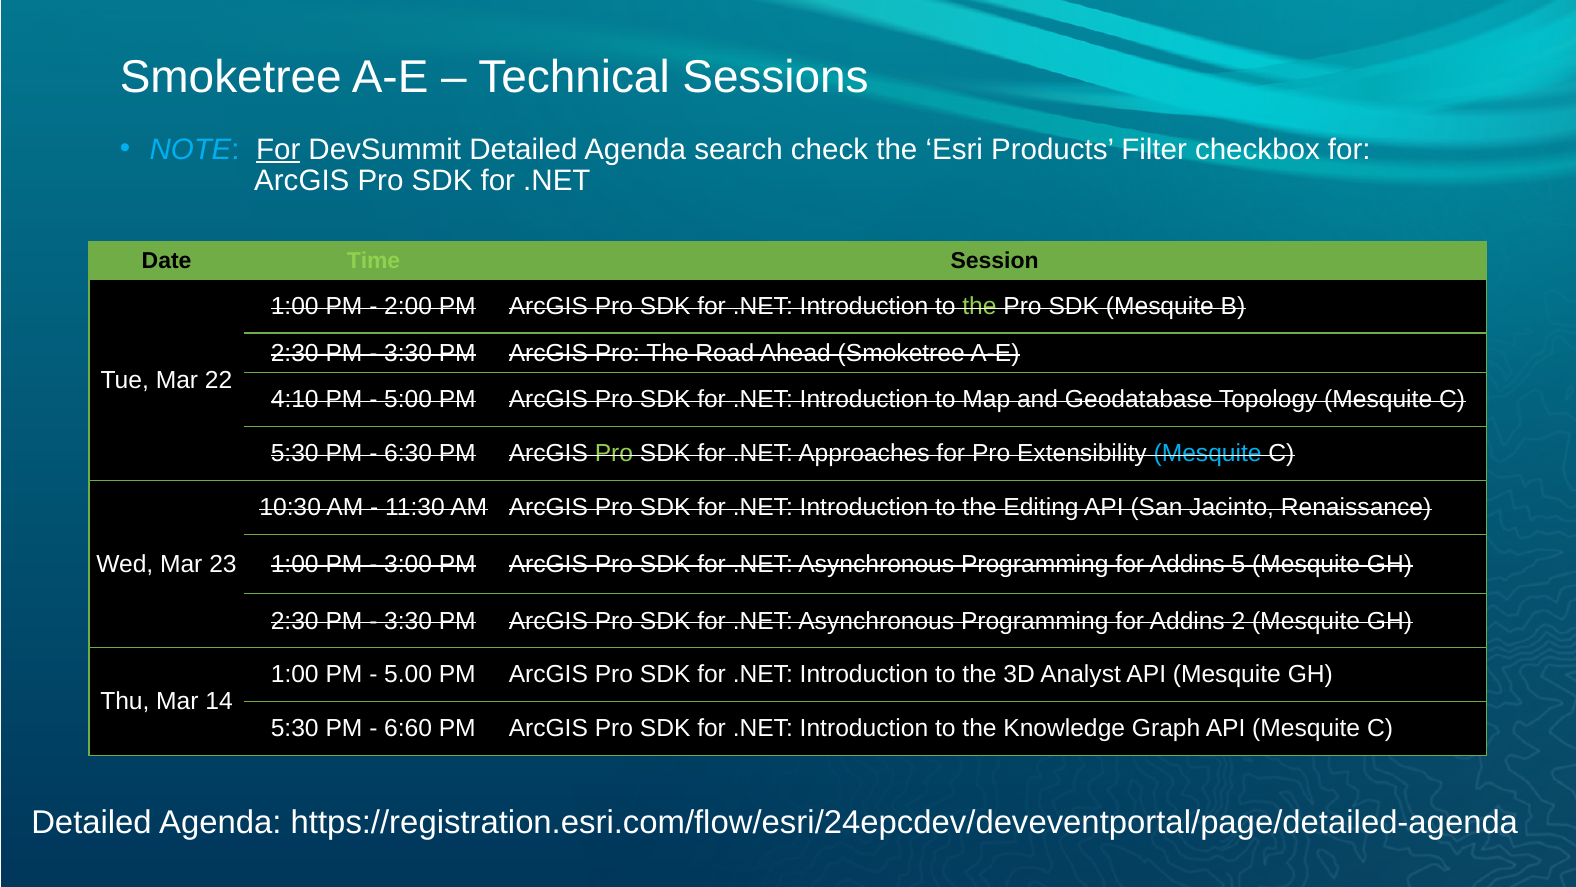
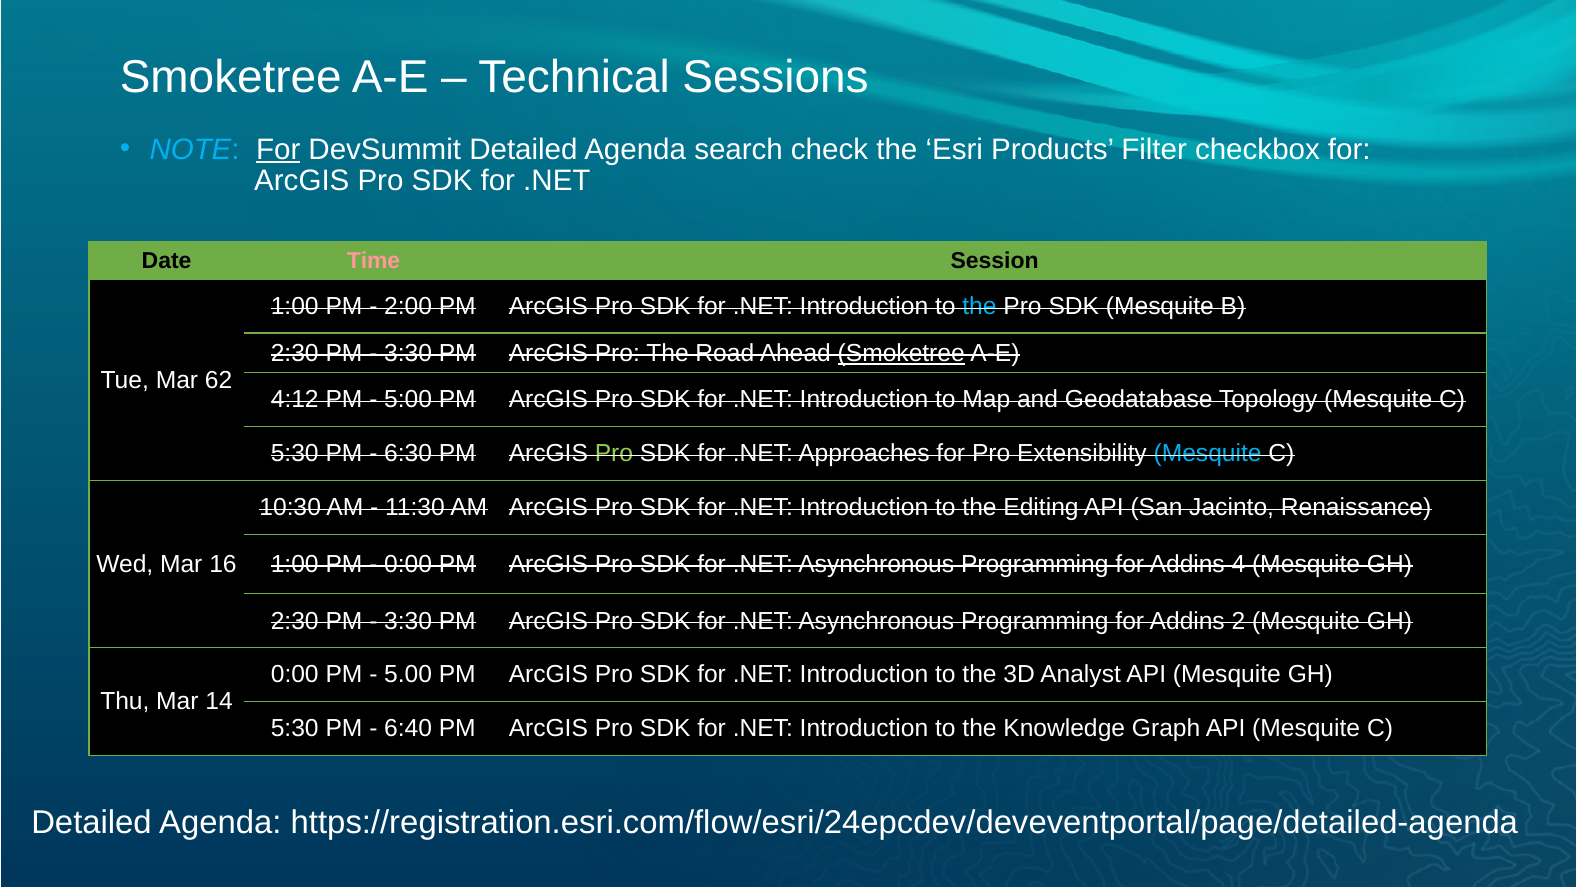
Time colour: light green -> pink
the at (979, 306) colour: light green -> light blue
Smoketree at (901, 353) underline: none -> present
22: 22 -> 62
4:10: 4:10 -> 4:12
23: 23 -> 16
3:00 at (408, 564): 3:00 -> 0:00
5: 5 -> 4
1:00 at (295, 674): 1:00 -> 0:00
6:60: 6:60 -> 6:40
